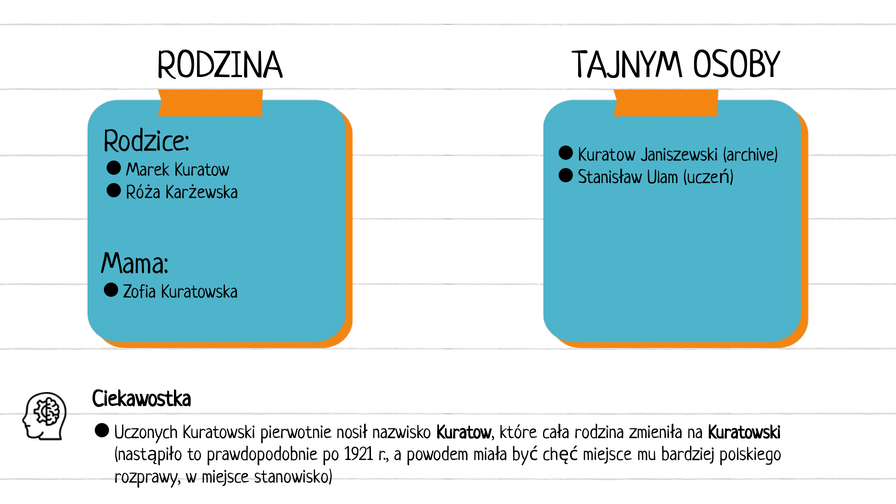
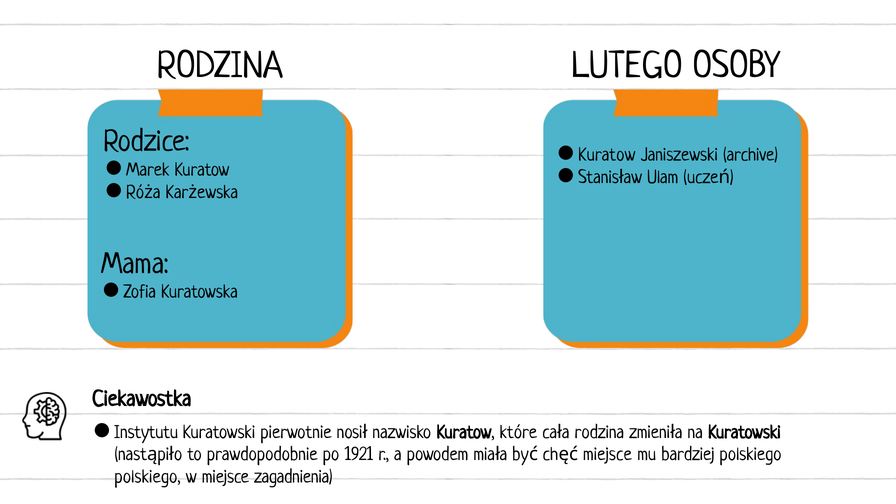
TAJNYM: TAJNYM -> LUTEGO
Uczonych: Uczonych -> Instytutu
rozprawy at (148, 477): rozprawy -> polskiego
stanowisko: stanowisko -> zagadnienia
